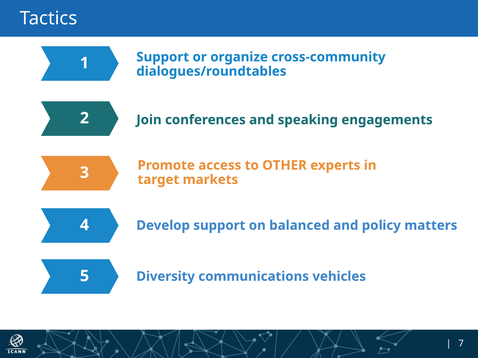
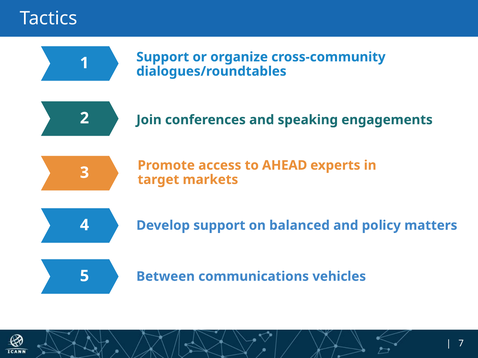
OTHER: OTHER -> AHEAD
Diversity: Diversity -> Between
